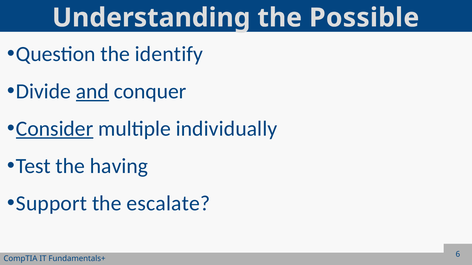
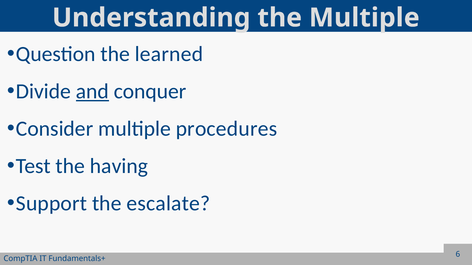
the Possible: Possible -> Multiple
identify: identify -> learned
Consider underline: present -> none
individually: individually -> procedures
